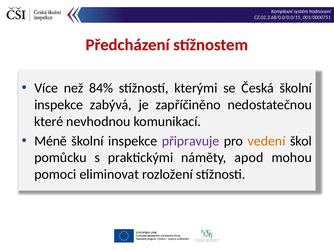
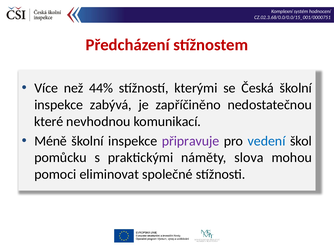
84%: 84% -> 44%
vedení colour: orange -> blue
apod: apod -> slova
rozložení: rozložení -> společné
